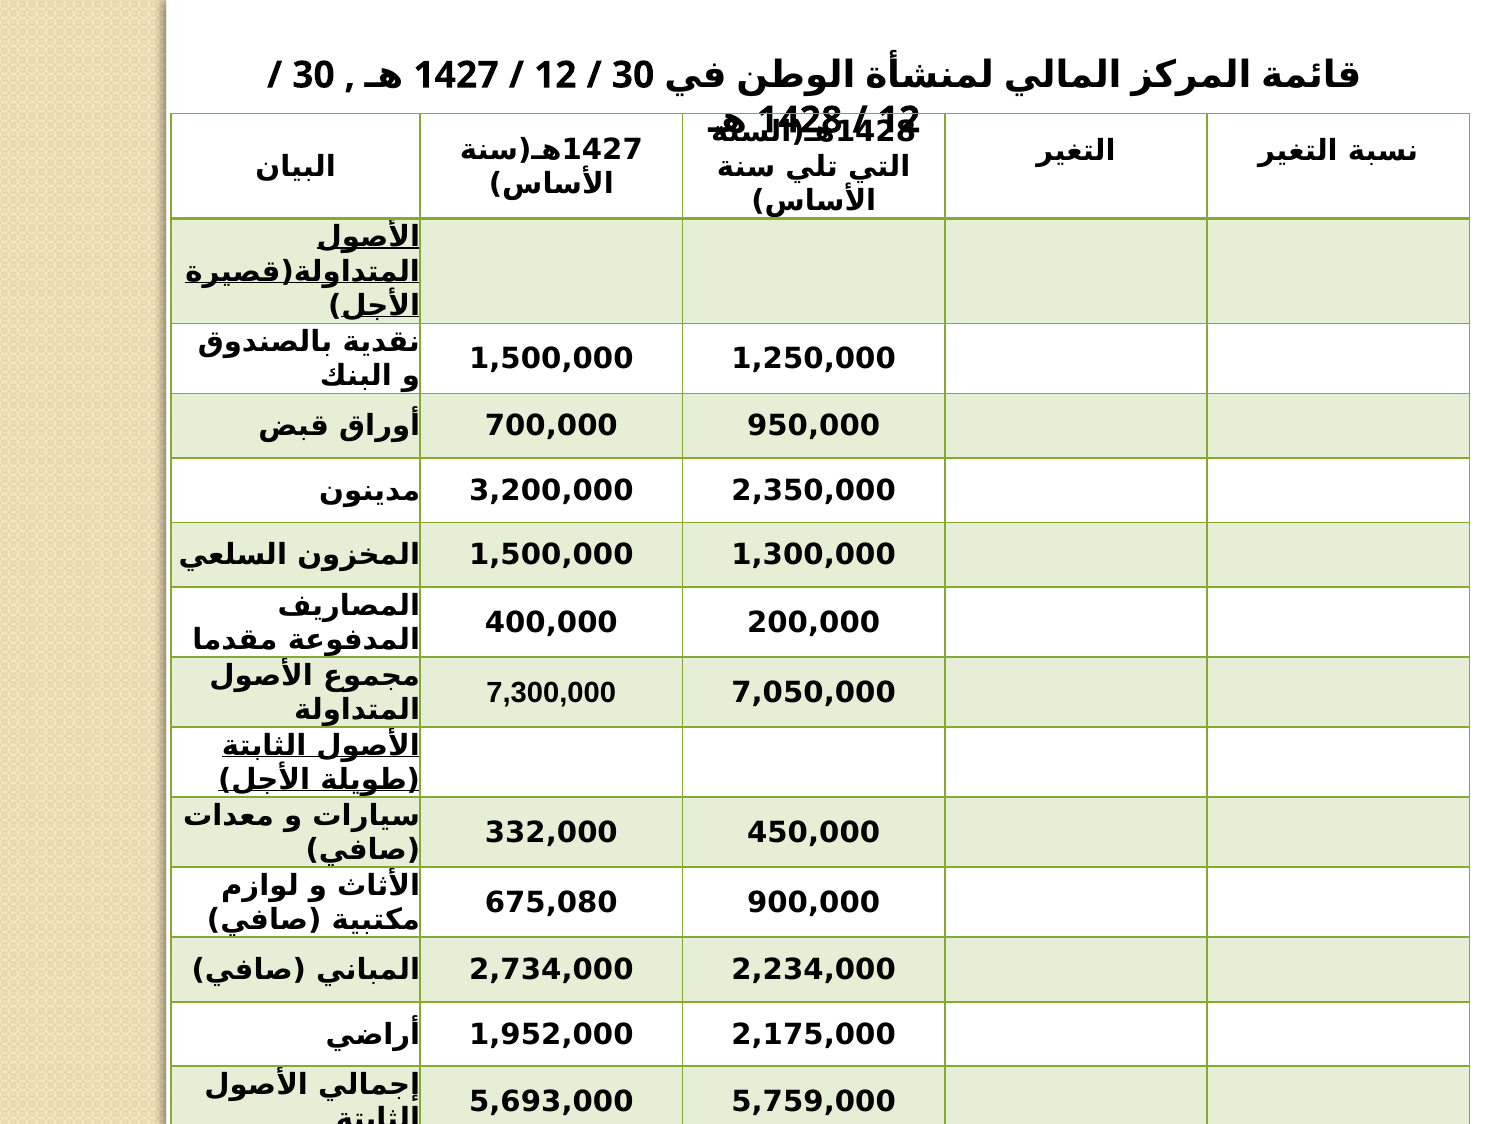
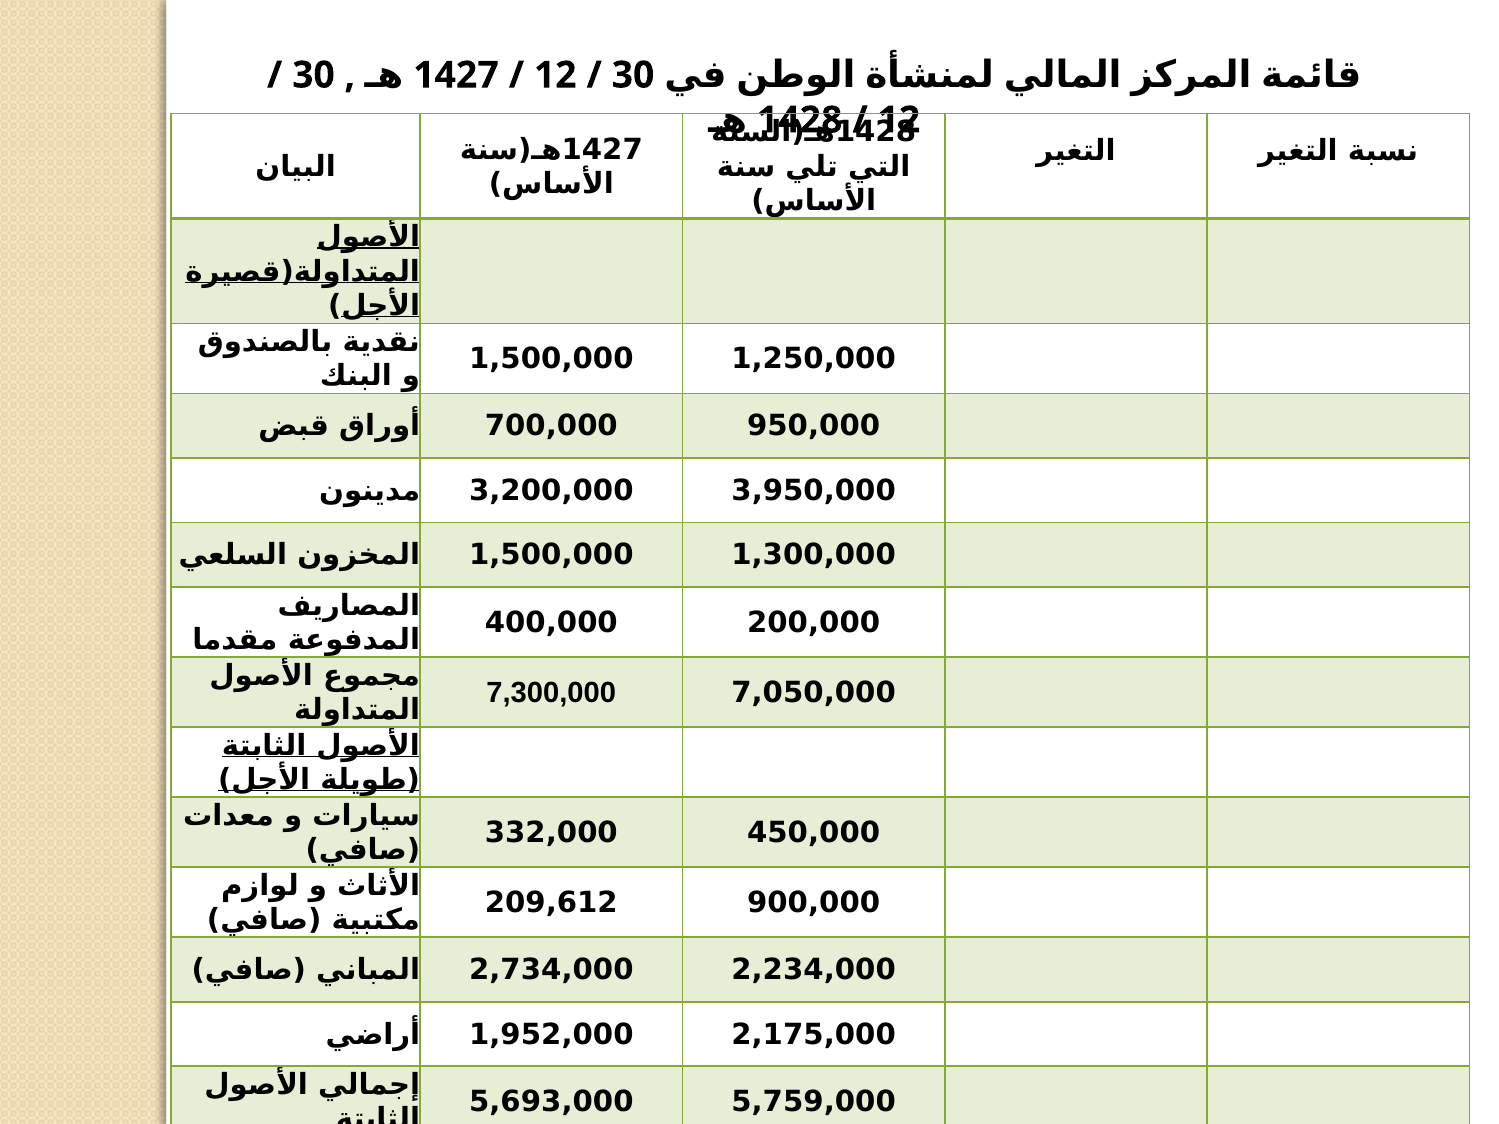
2,350,000: 2,350,000 -> 3,950,000
675,080: 675,080 -> 209,612
